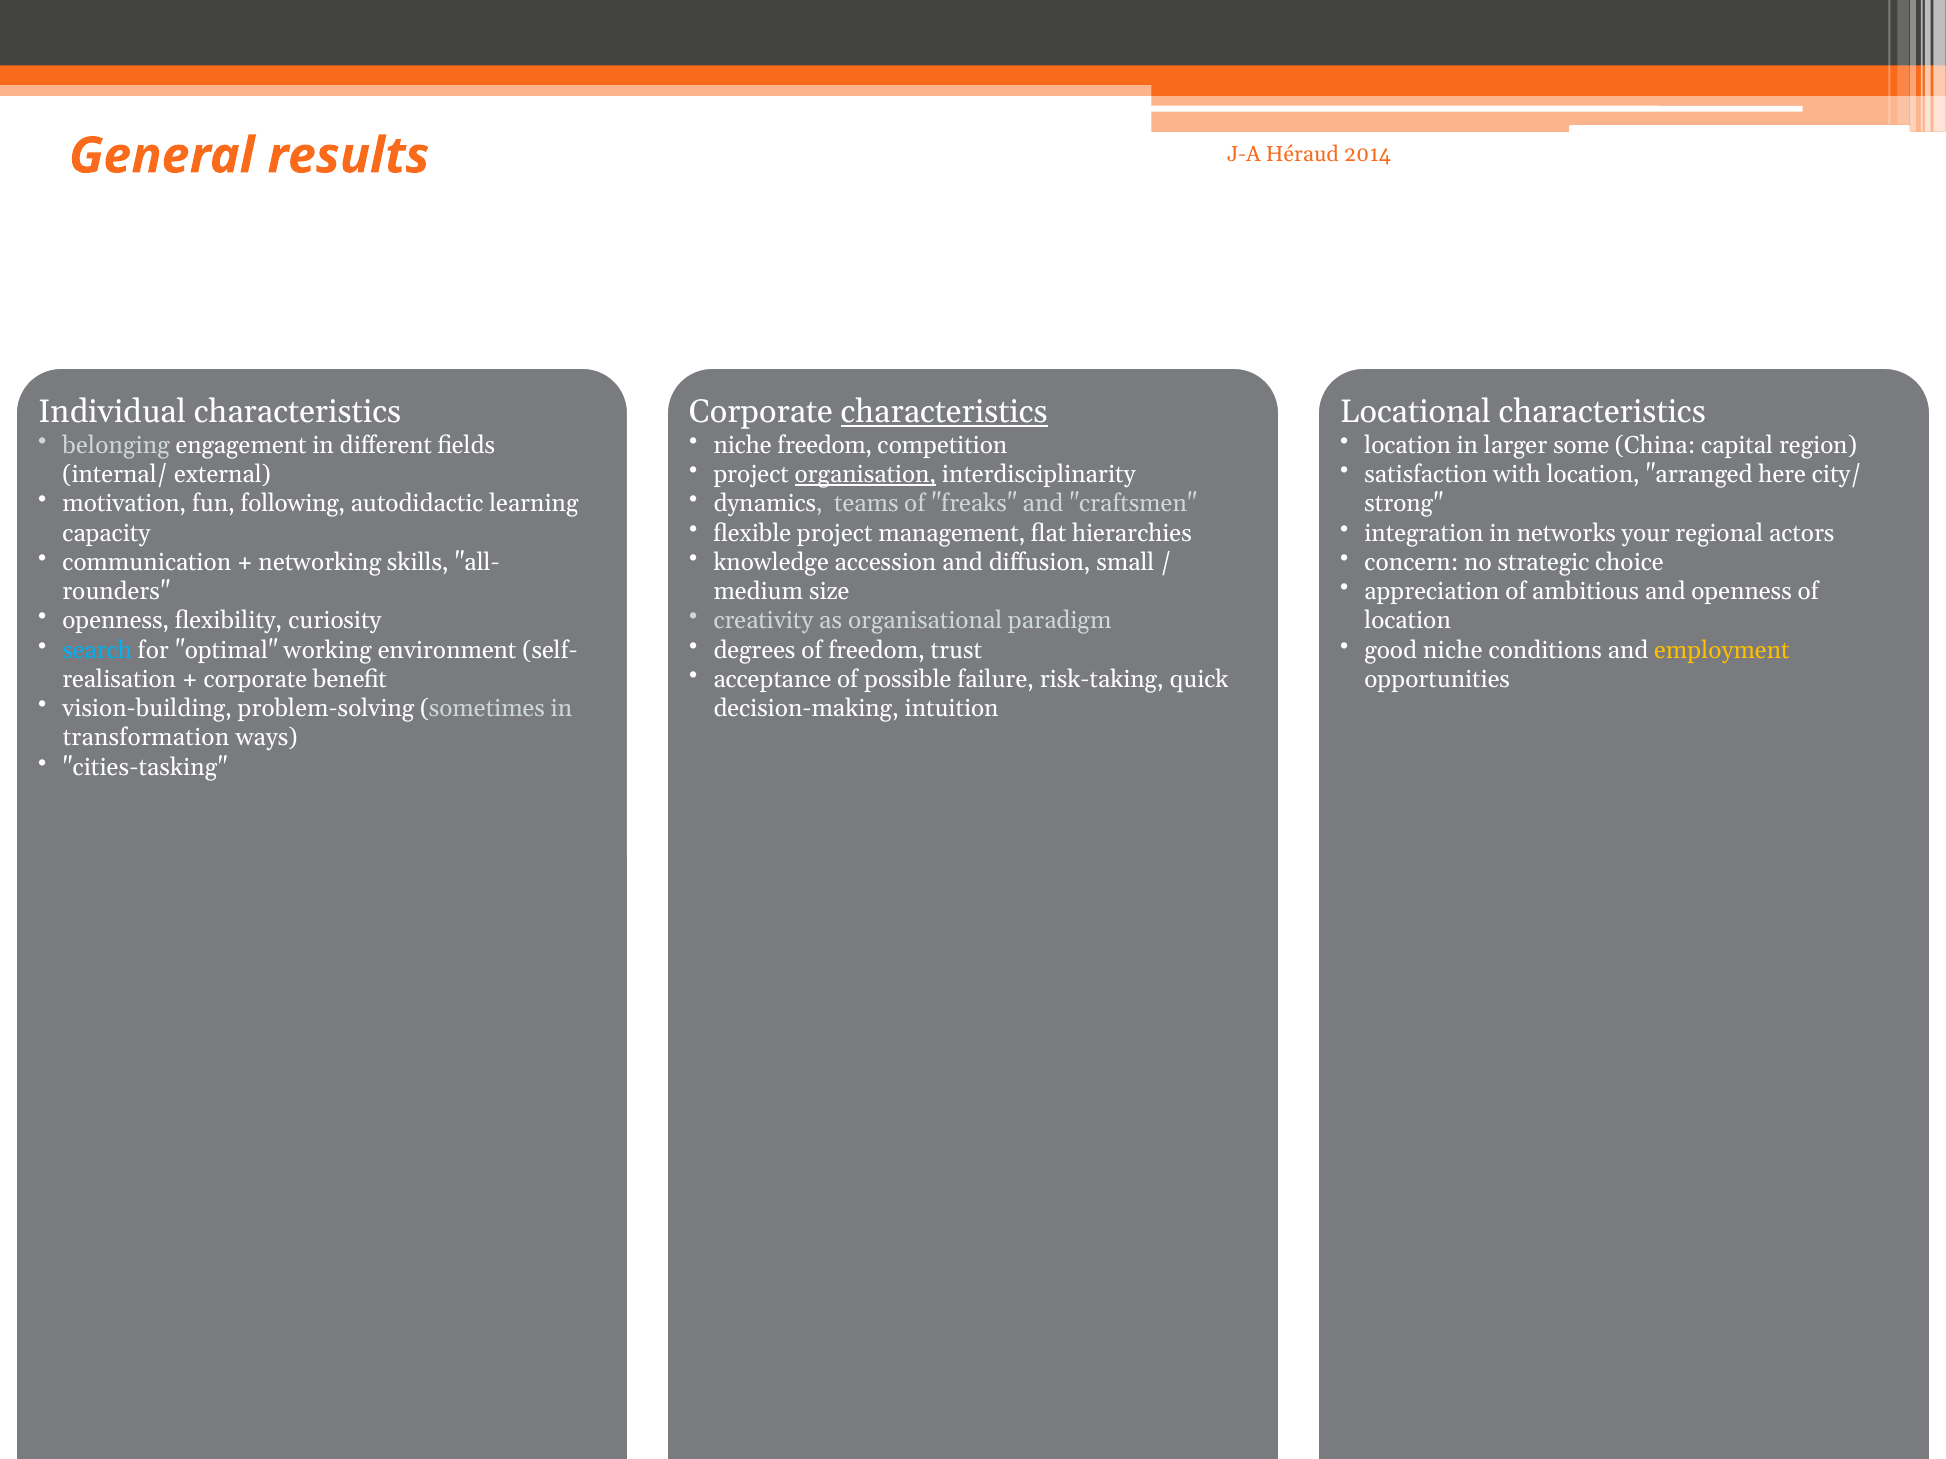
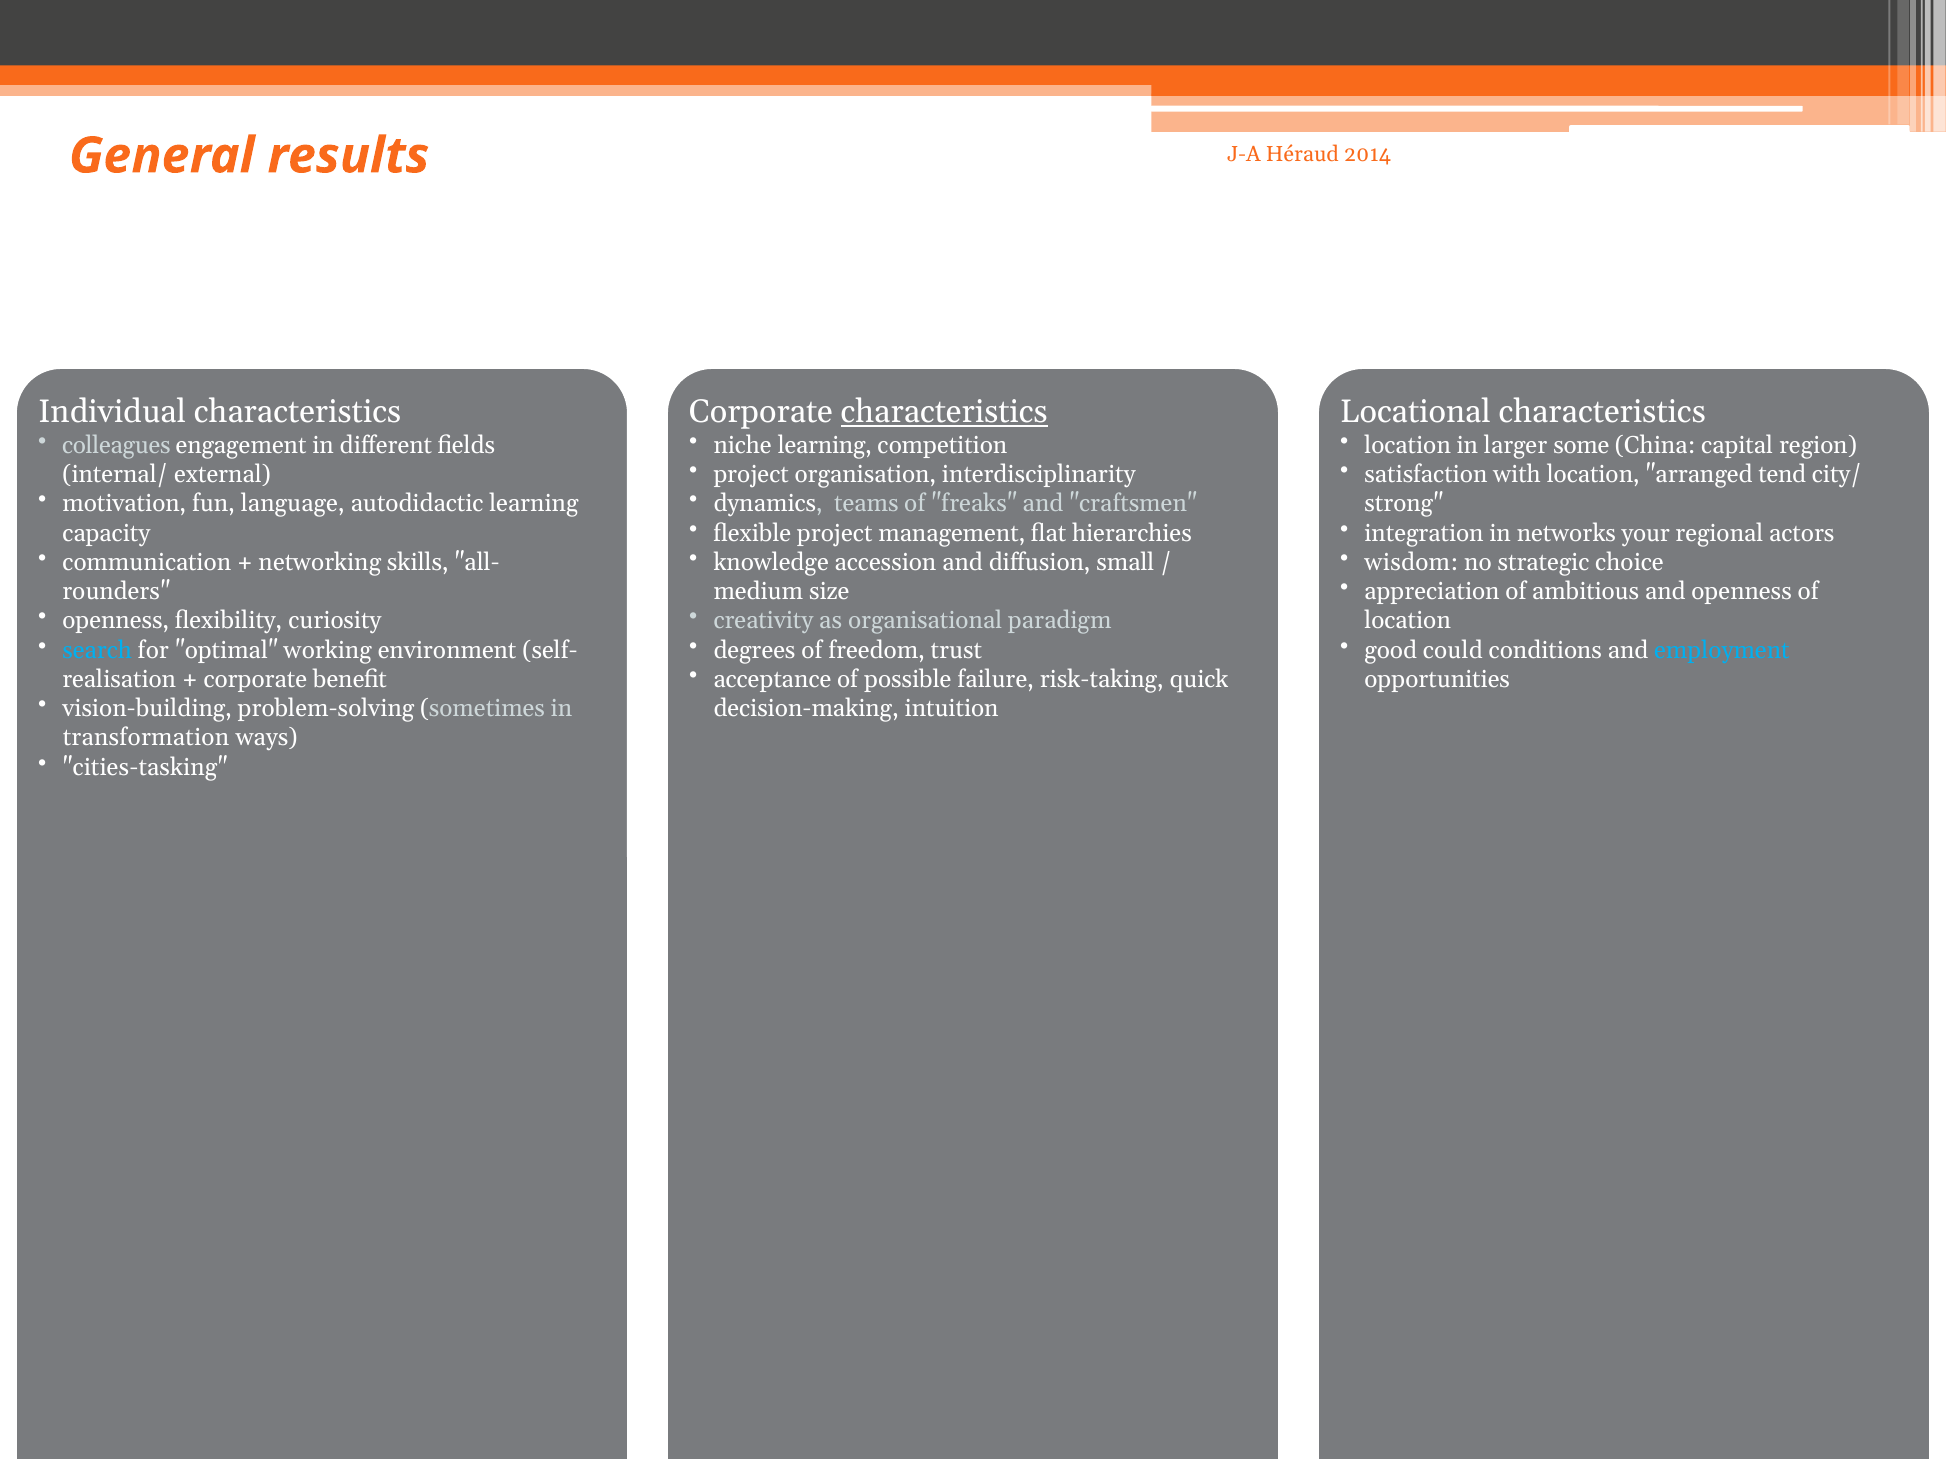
belonging: belonging -> colleagues
niche freedom: freedom -> learning
organisation underline: present -> none
here: here -> tend
following: following -> language
concern: concern -> wisdom
good niche: niche -> could
employment colour: yellow -> light blue
